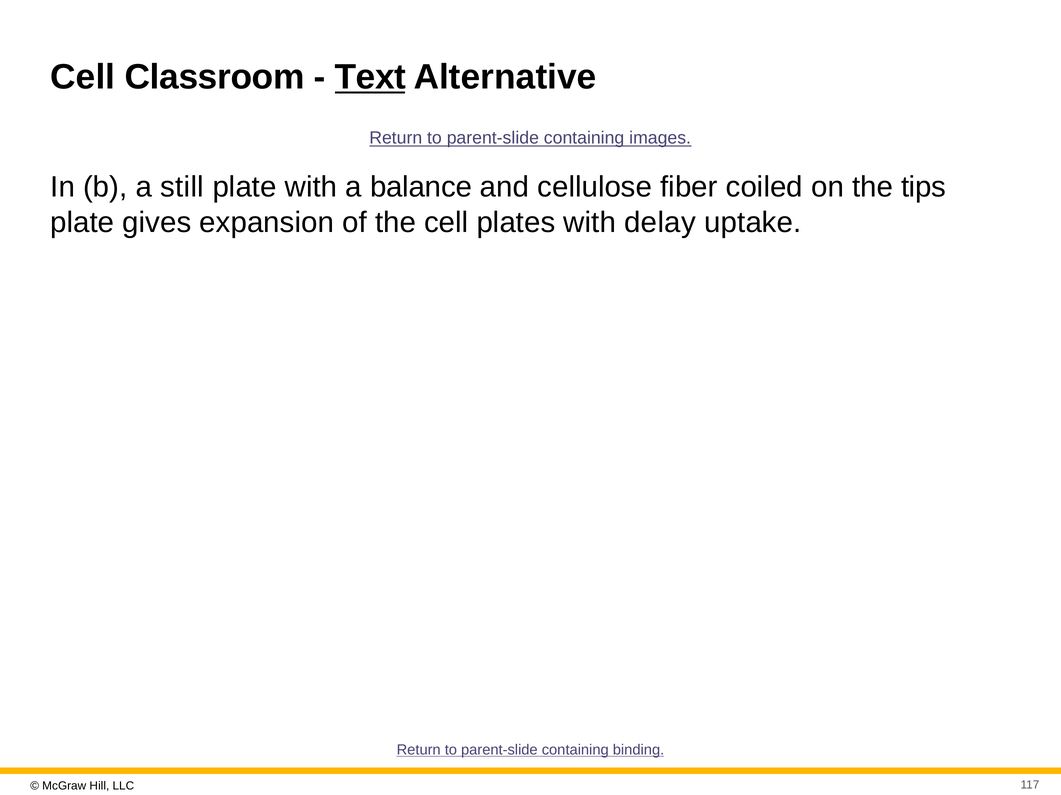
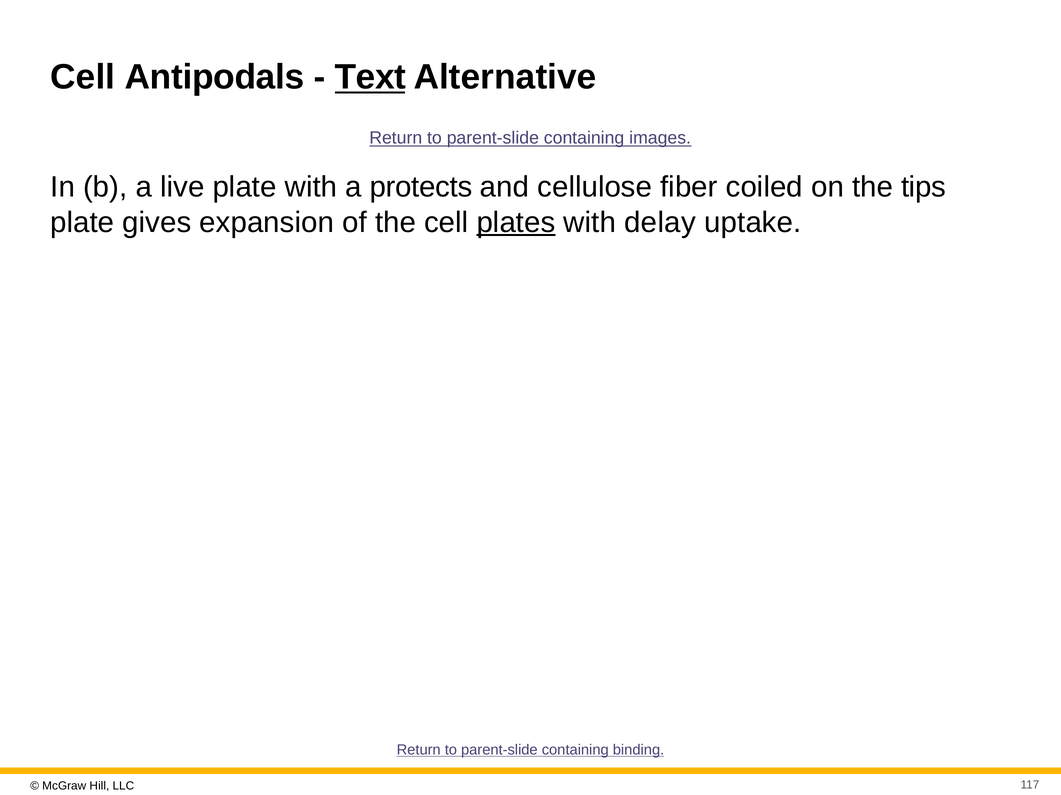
Classroom: Classroom -> Antipodals
still: still -> live
balance: balance -> protects
plates underline: none -> present
